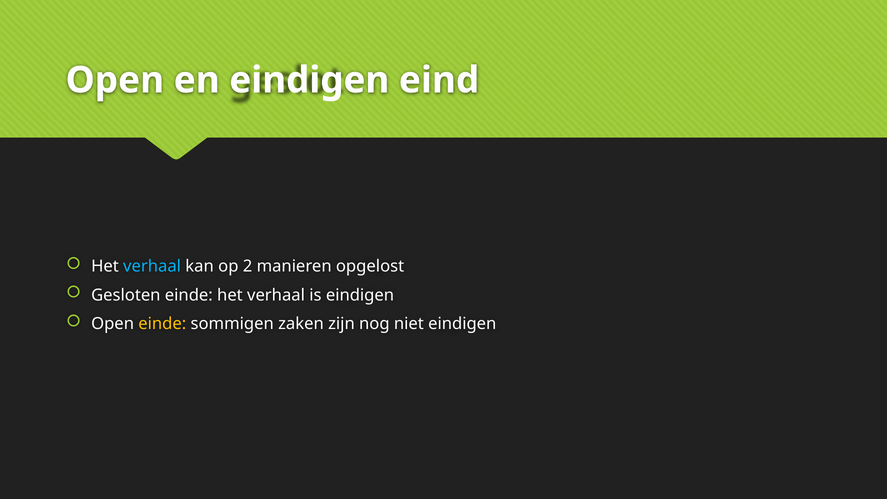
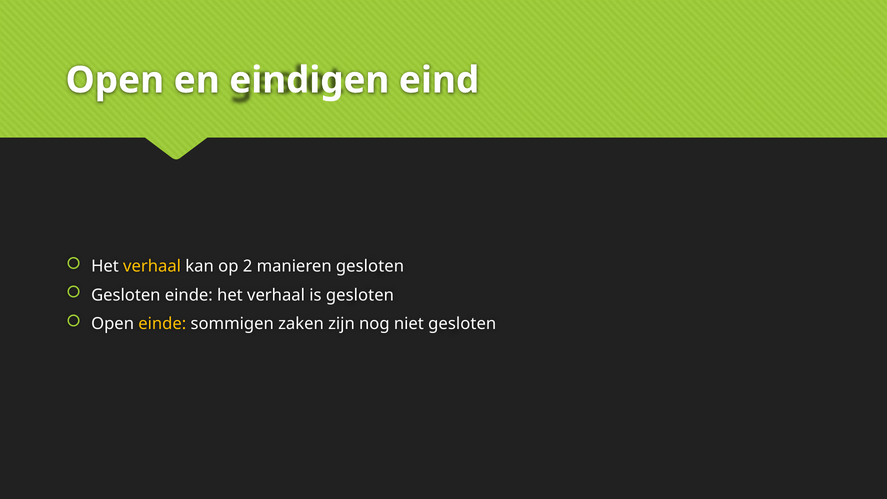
verhaal at (152, 266) colour: light blue -> yellow
manieren opgelost: opgelost -> gesloten
is eindigen: eindigen -> gesloten
niet eindigen: eindigen -> gesloten
